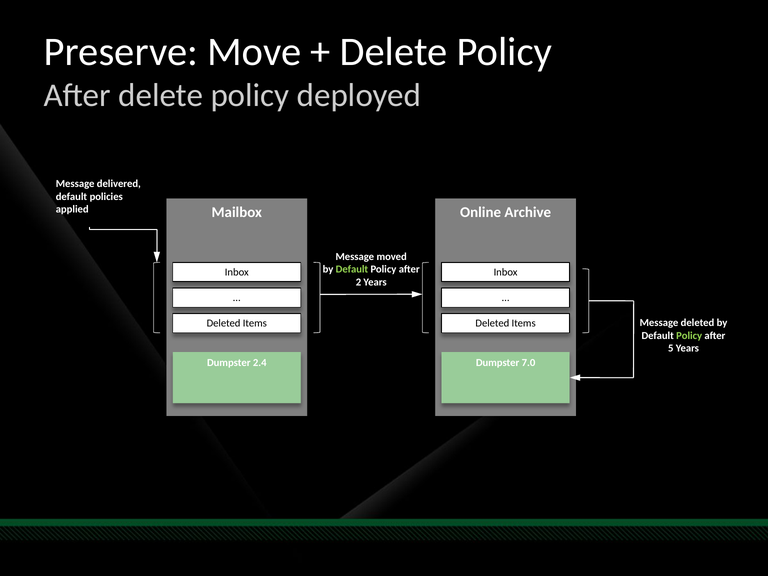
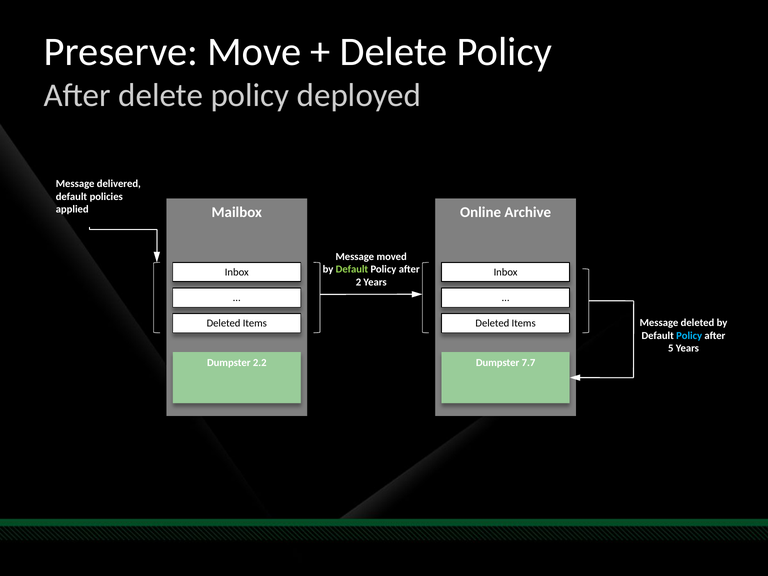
Policy at (689, 336) colour: light green -> light blue
2.4: 2.4 -> 2.2
7.0: 7.0 -> 7.7
